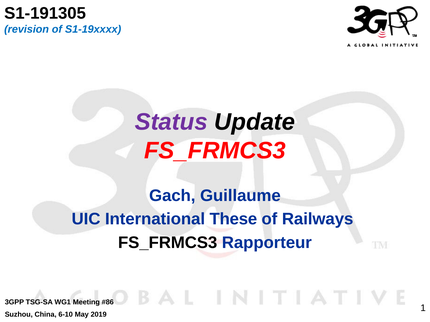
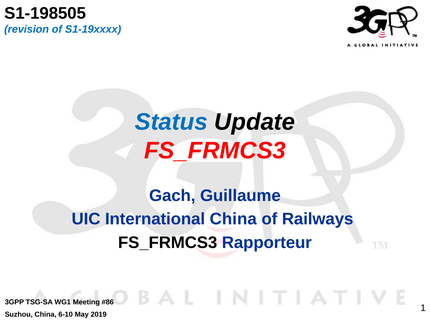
S1-191305: S1-191305 -> S1-198505
Status colour: purple -> blue
International These: These -> China
